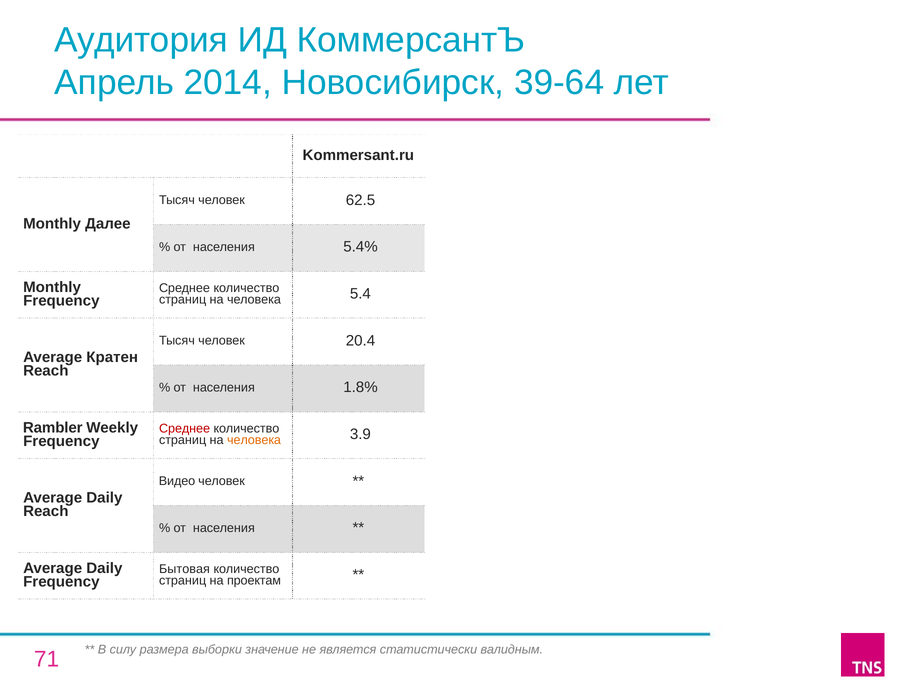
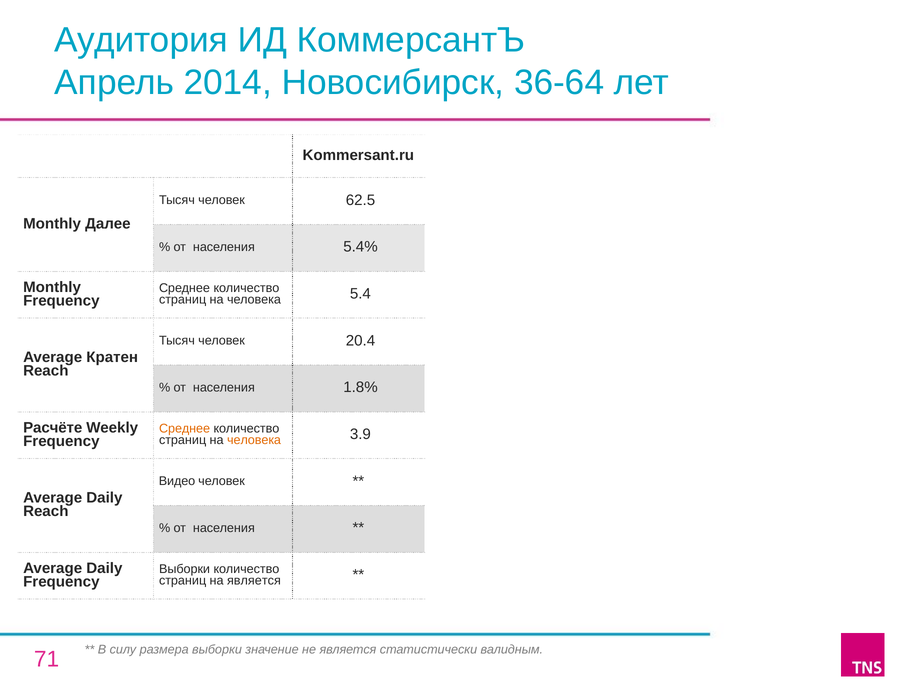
39-64: 39-64 -> 36-64
Rambler: Rambler -> Расчёте
Среднее at (185, 429) colour: red -> orange
Бытовая at (184, 569): Бытовая -> Выборки
на проектам: проектам -> является
